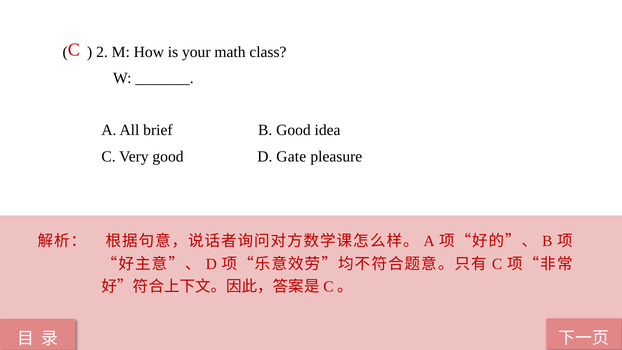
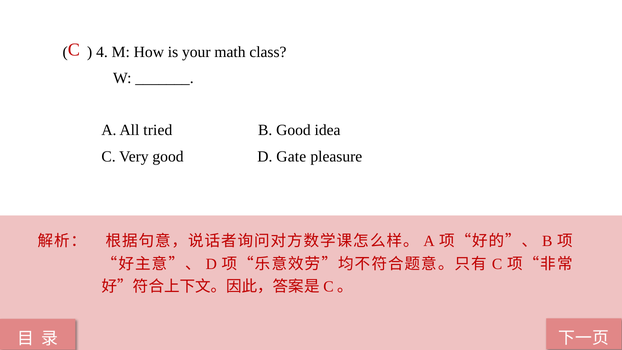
2: 2 -> 4
brief: brief -> tried
